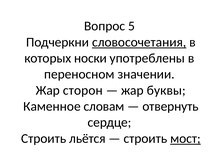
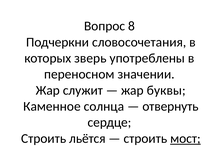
5: 5 -> 8
словосочетания underline: present -> none
носки: носки -> зверь
сторон: сторон -> служит
словам: словам -> солнца
